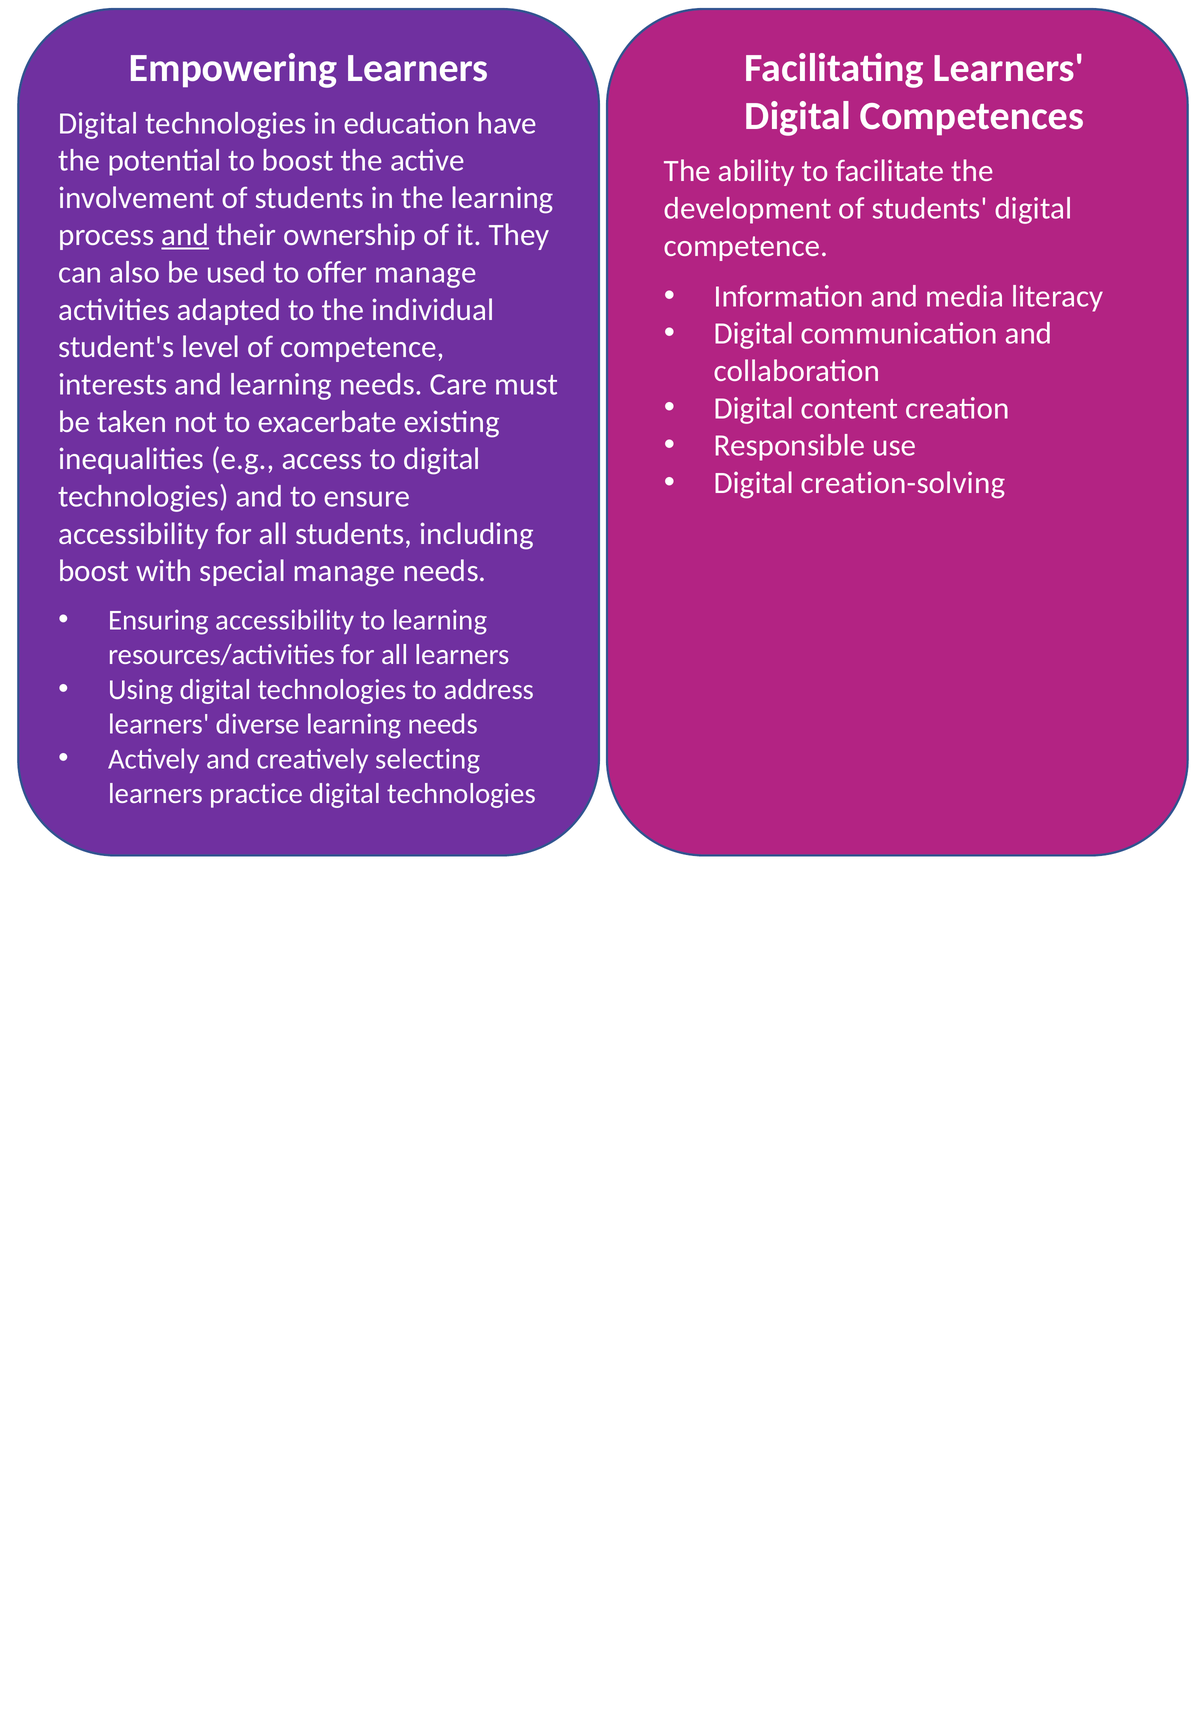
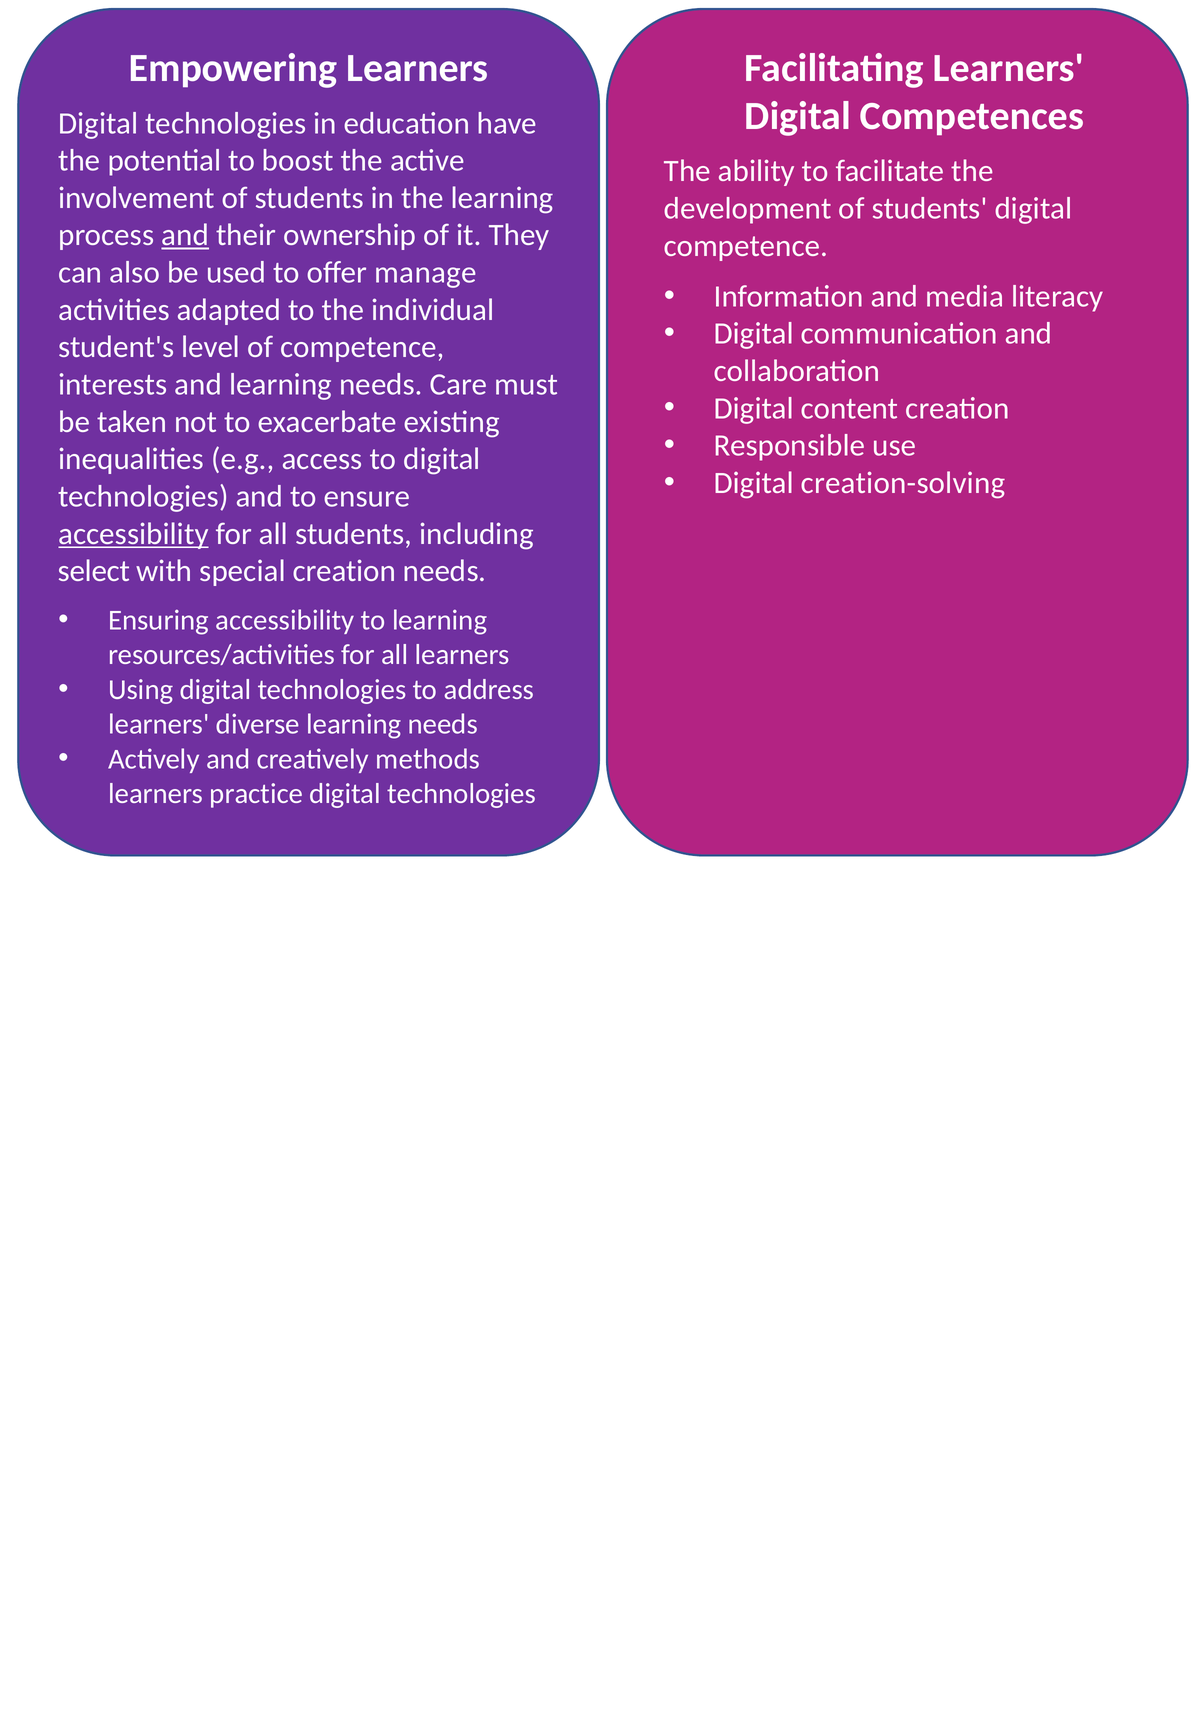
accessibility at (133, 534) underline: none -> present
boost at (94, 571): boost -> select
special manage: manage -> creation
selecting: selecting -> methods
